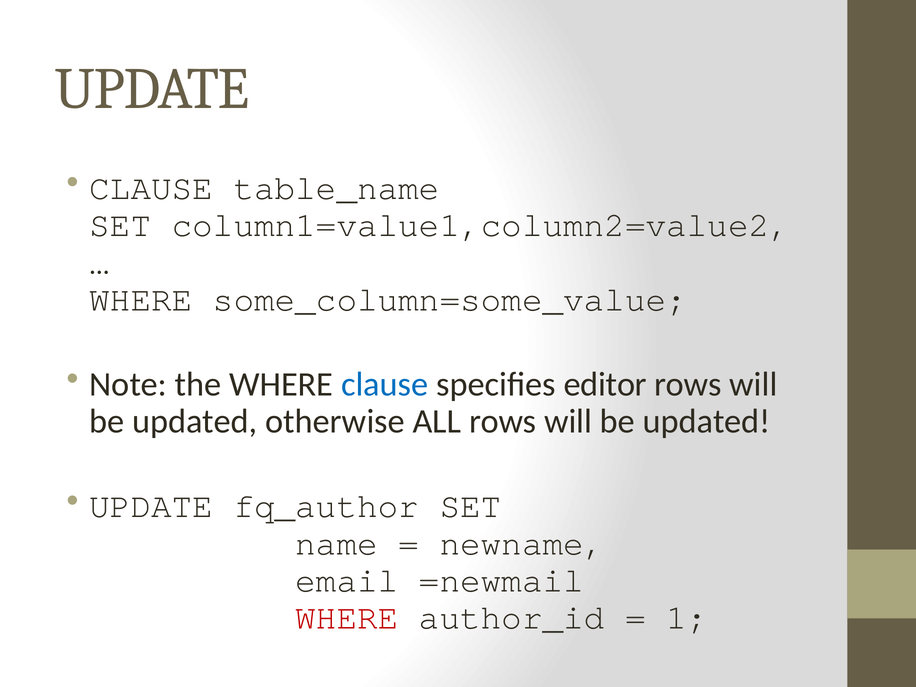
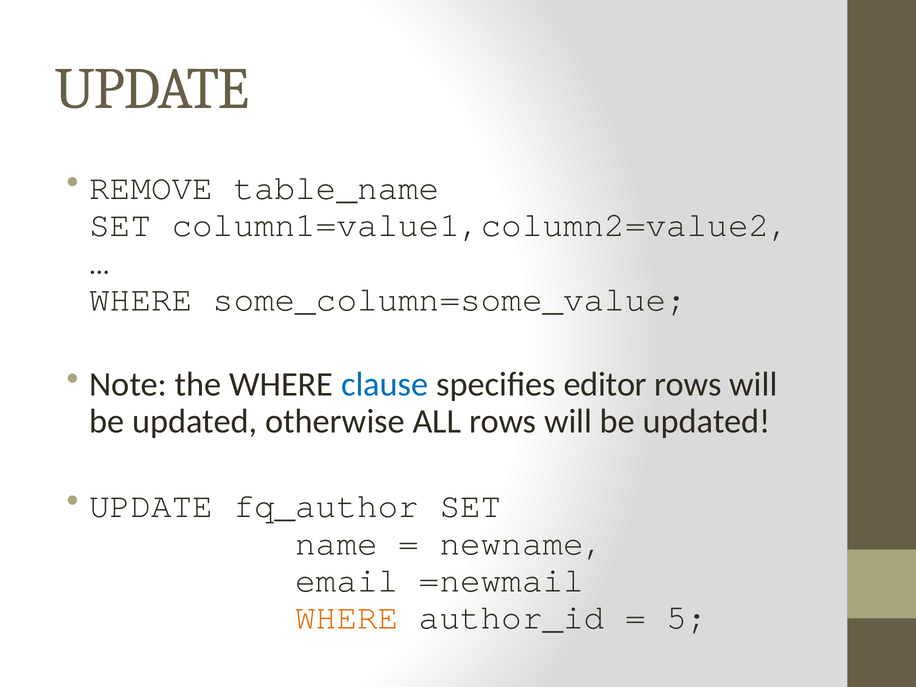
CLAUSE at (151, 188): CLAUSE -> REMOVE
WHERE at (347, 618) colour: red -> orange
1: 1 -> 5
